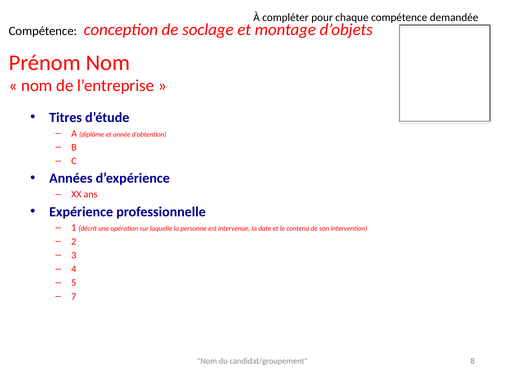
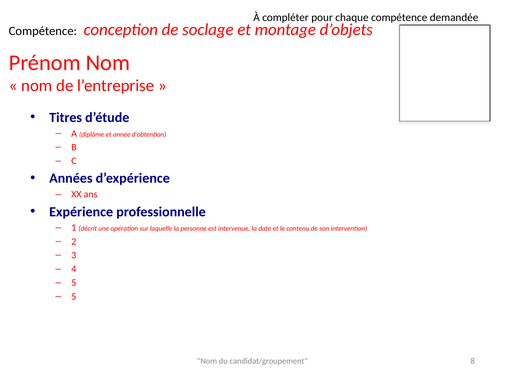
7 at (74, 297): 7 -> 5
